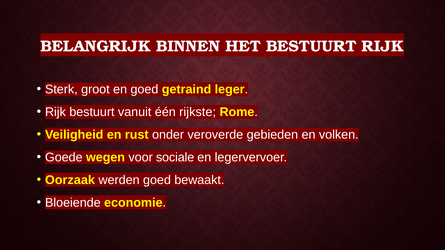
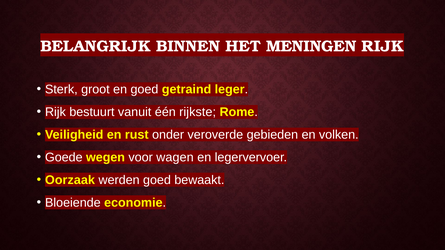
HET BESTUURT: BESTUURT -> MENINGEN
sociale: sociale -> wagen
